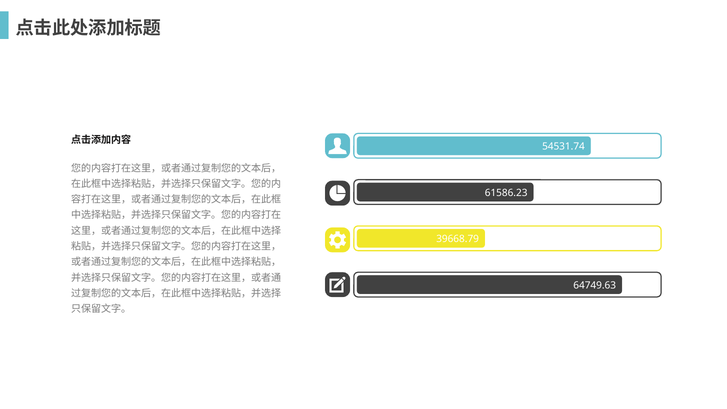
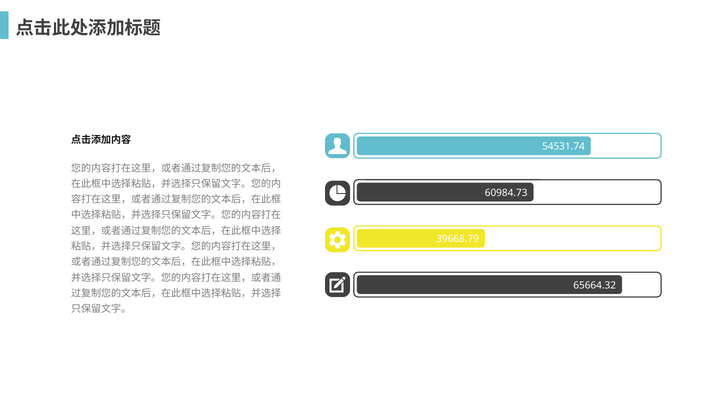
61586.23: 61586.23 -> 60984.73
64749.63: 64749.63 -> 65664.32
